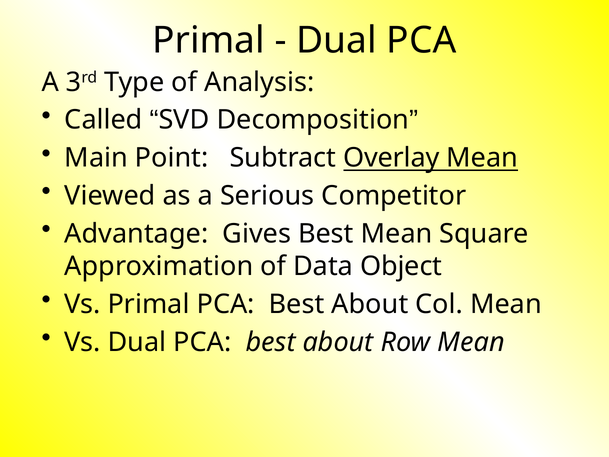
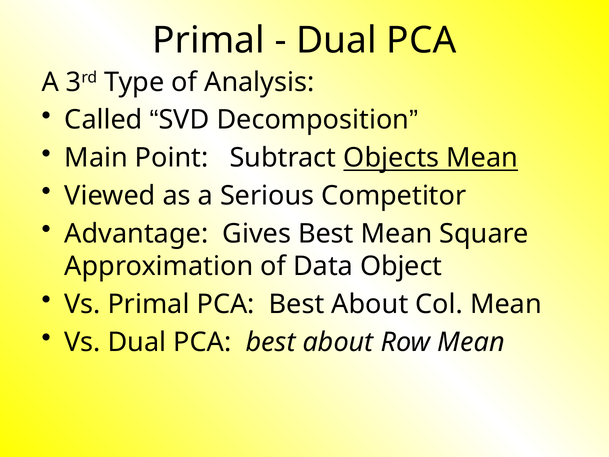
Overlay: Overlay -> Objects
